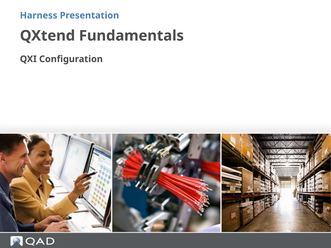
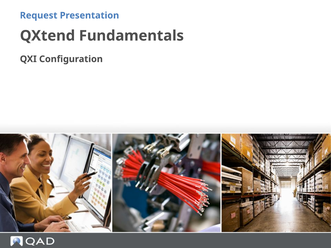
Harness: Harness -> Request
